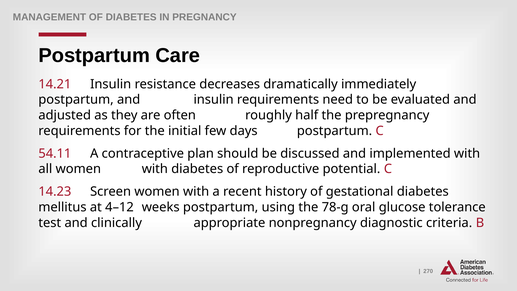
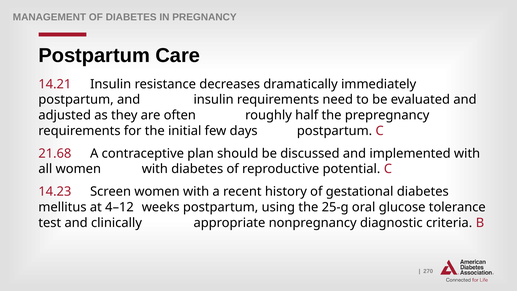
54.11: 54.11 -> 21.68
78-g: 78-g -> 25-g
